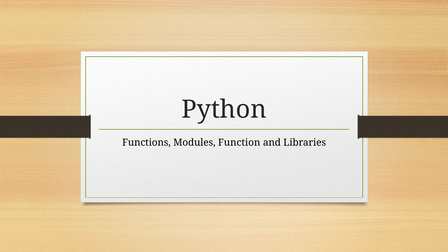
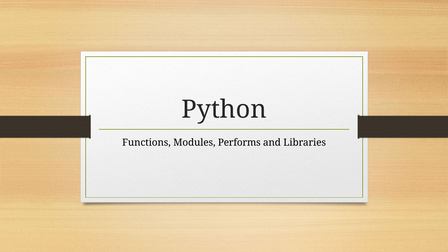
Function: Function -> Performs
